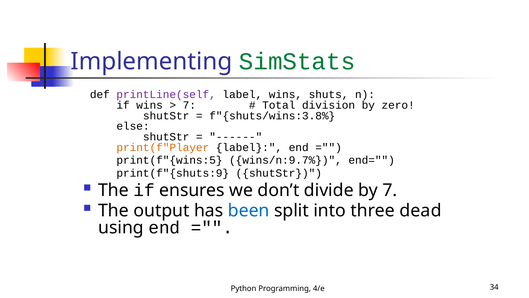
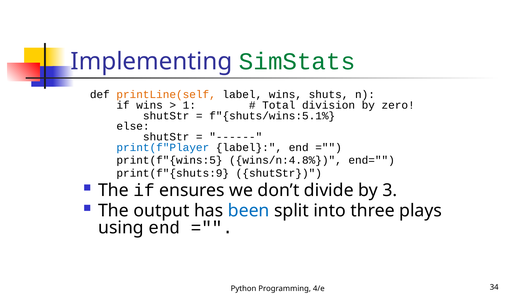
printLine(self colour: purple -> orange
7 at (189, 105): 7 -> 1
f"{shuts/wins:3.8%: f"{shuts/wins:3.8% -> f"{shuts/wins:5.1%
print(f"Player colour: orange -> blue
wins/n:9.7%: wins/n:9.7% -> wins/n:4.8%
by 7: 7 -> 3
dead: dead -> plays
